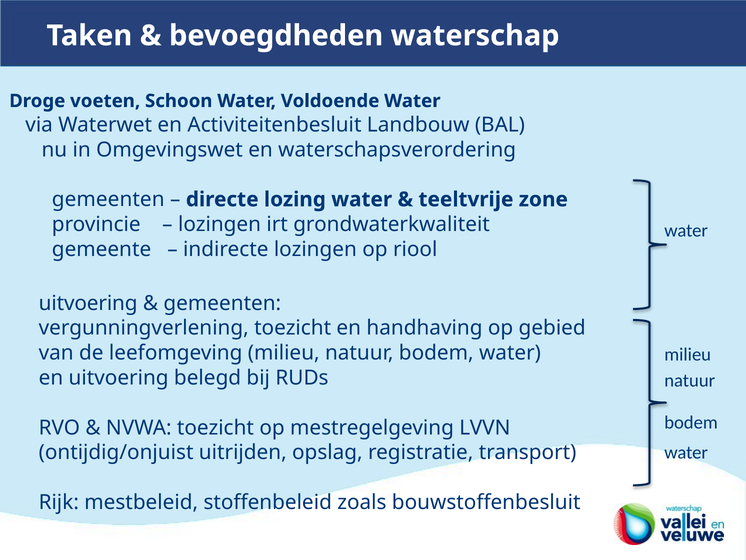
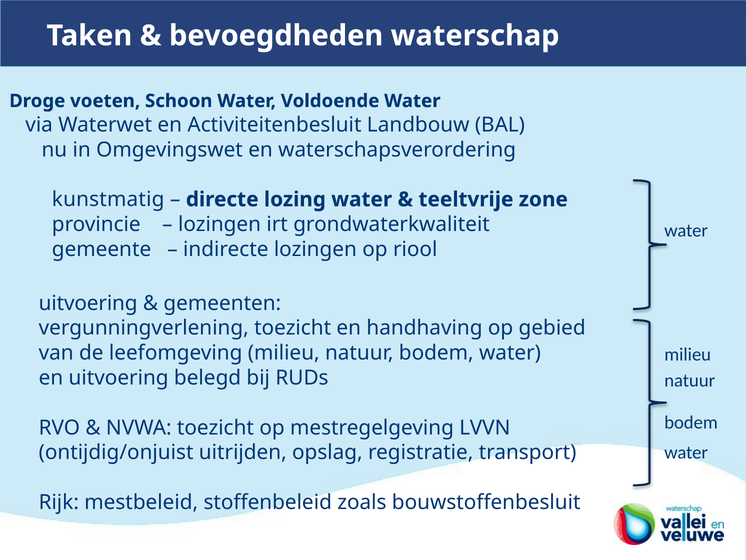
gemeenten at (108, 199): gemeenten -> kunstmatig
